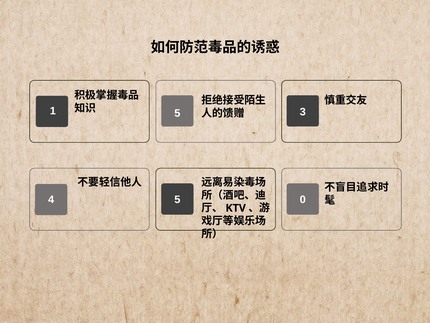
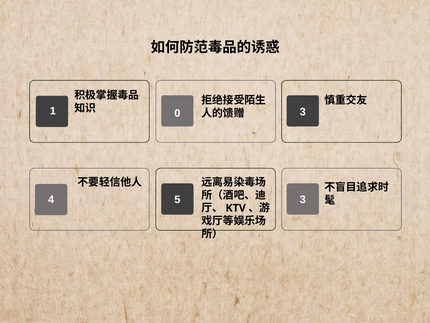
1 5: 5 -> 0
5 0: 0 -> 3
